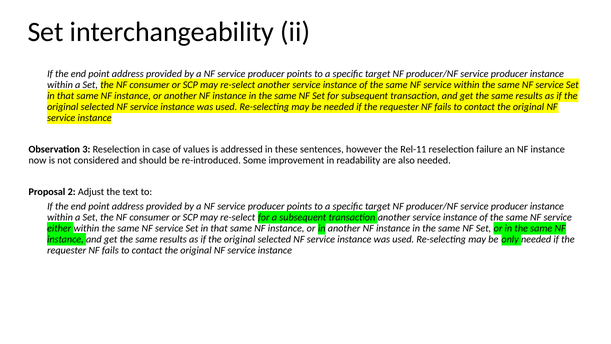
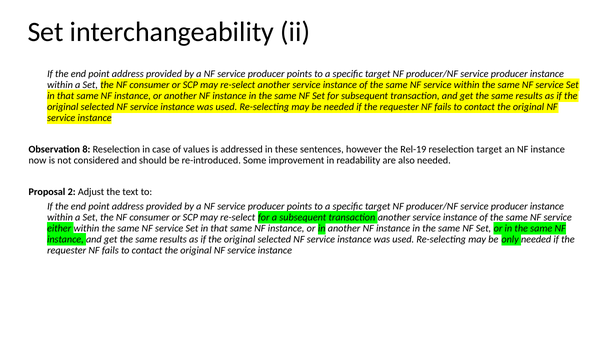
3: 3 -> 8
Rel-11: Rel-11 -> Rel-19
reselection failure: failure -> target
